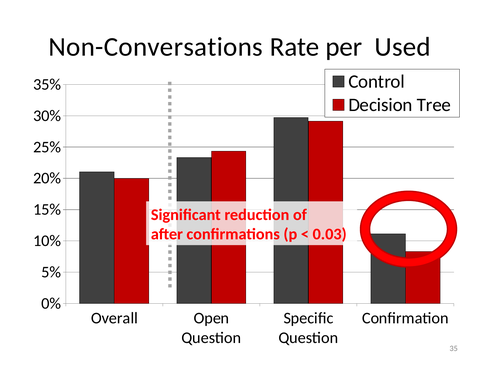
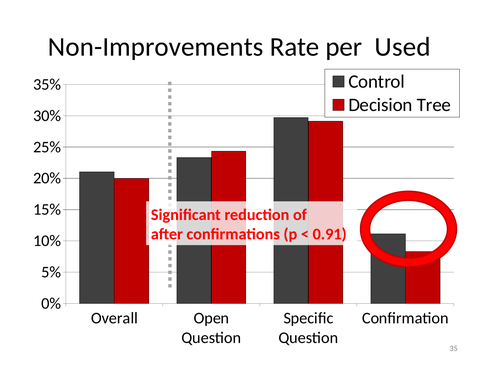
Non-Conversations: Non-Conversations -> Non-Improvements
0.03: 0.03 -> 0.91
